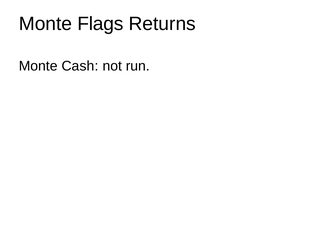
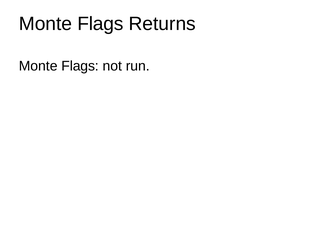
Cash at (80, 66): Cash -> Flags
